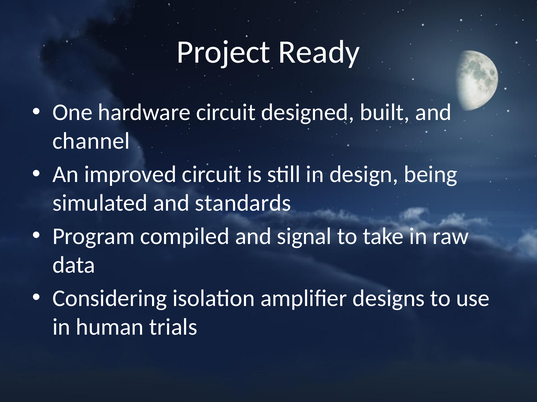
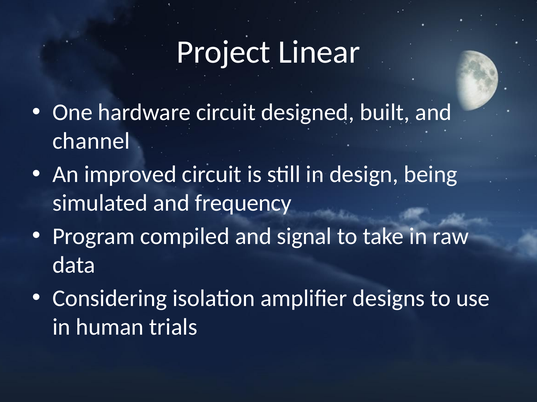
Ready: Ready -> Linear
standards: standards -> frequency
